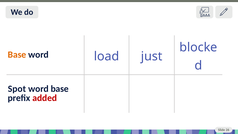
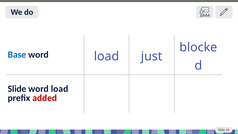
Base at (17, 55) colour: orange -> blue
Spot at (17, 89): Spot -> Slide
base at (60, 89): base -> load
